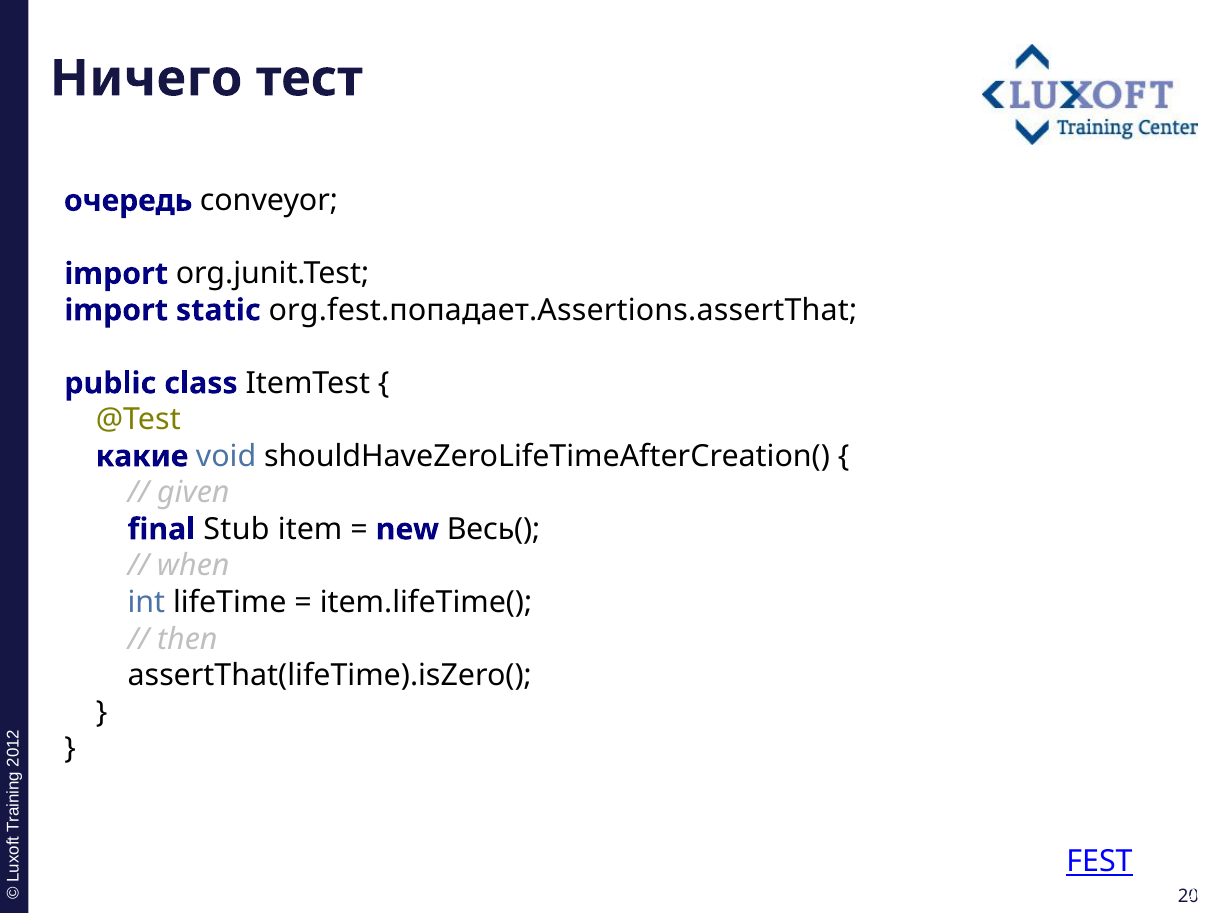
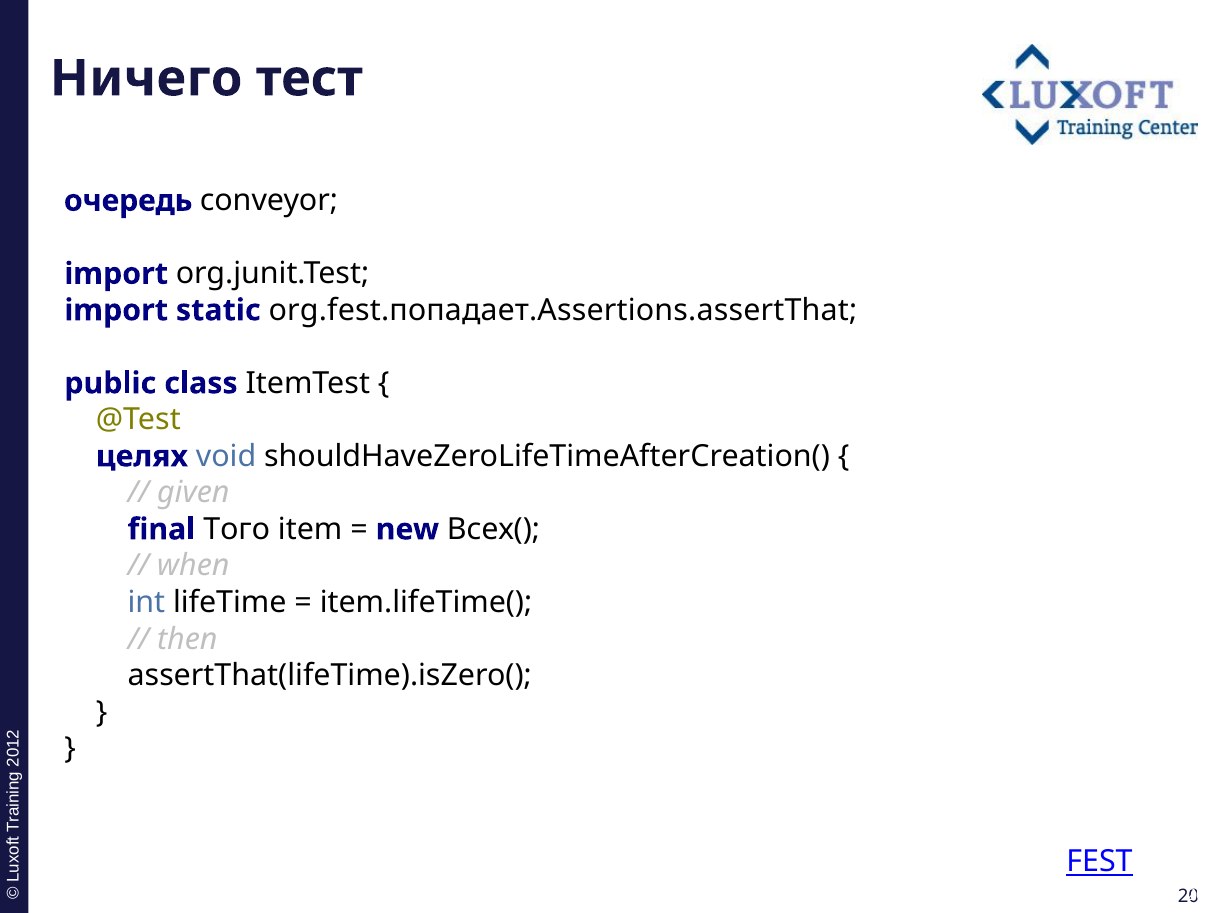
какие: какие -> целях
Stub: Stub -> Того
Весь(: Весь( -> Всех(
